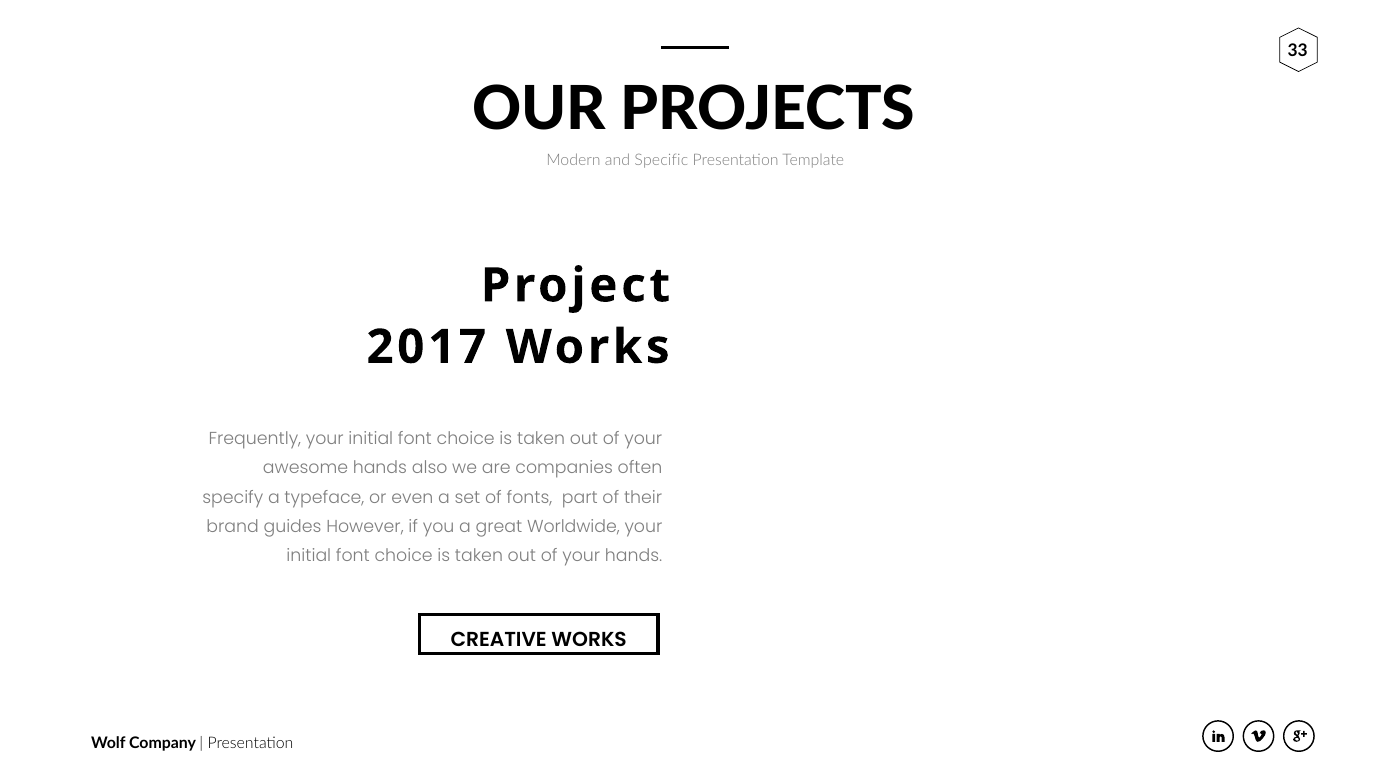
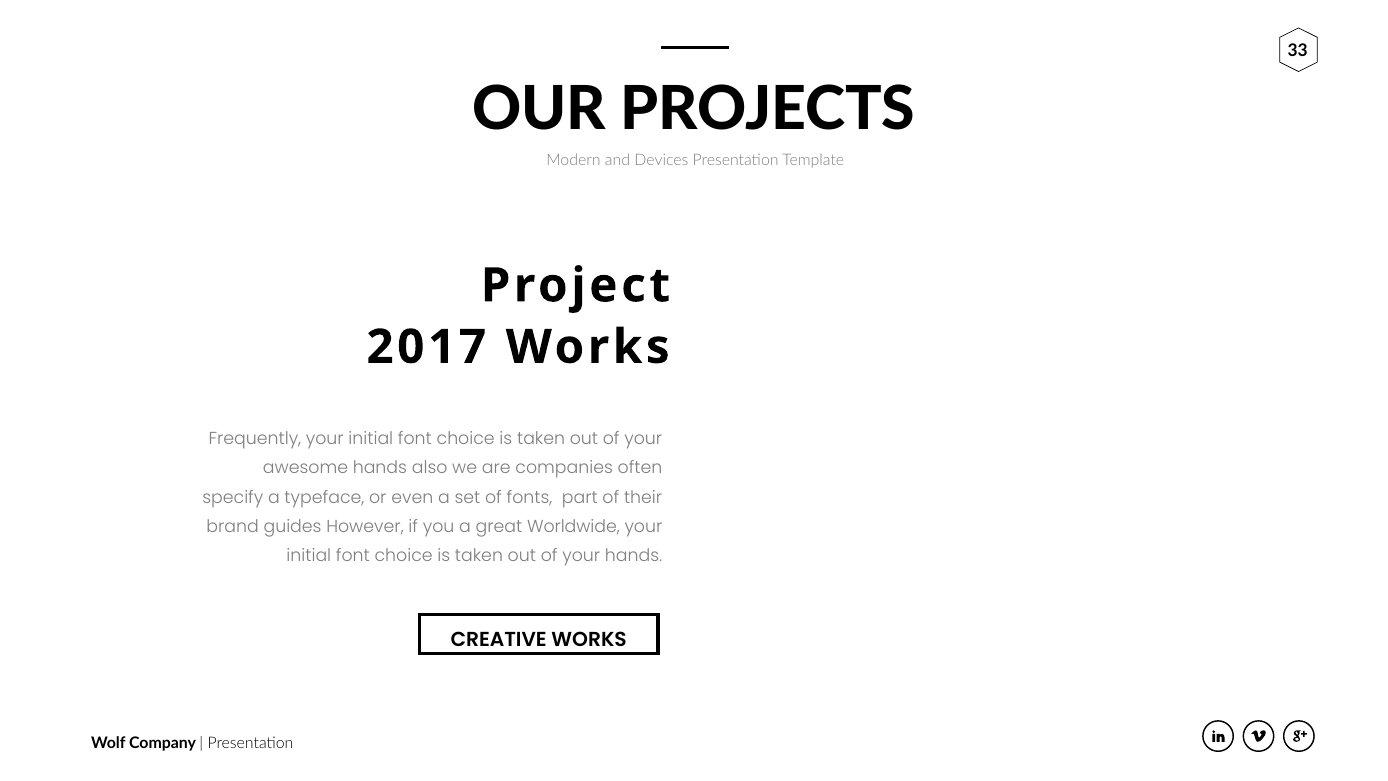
Specific: Specific -> Devices
